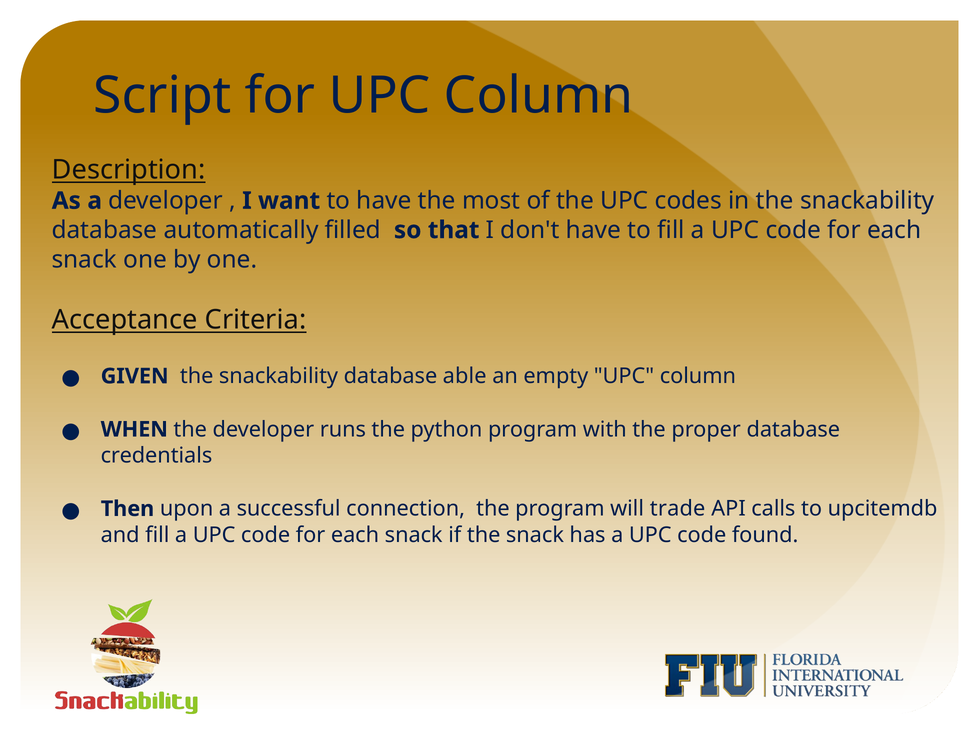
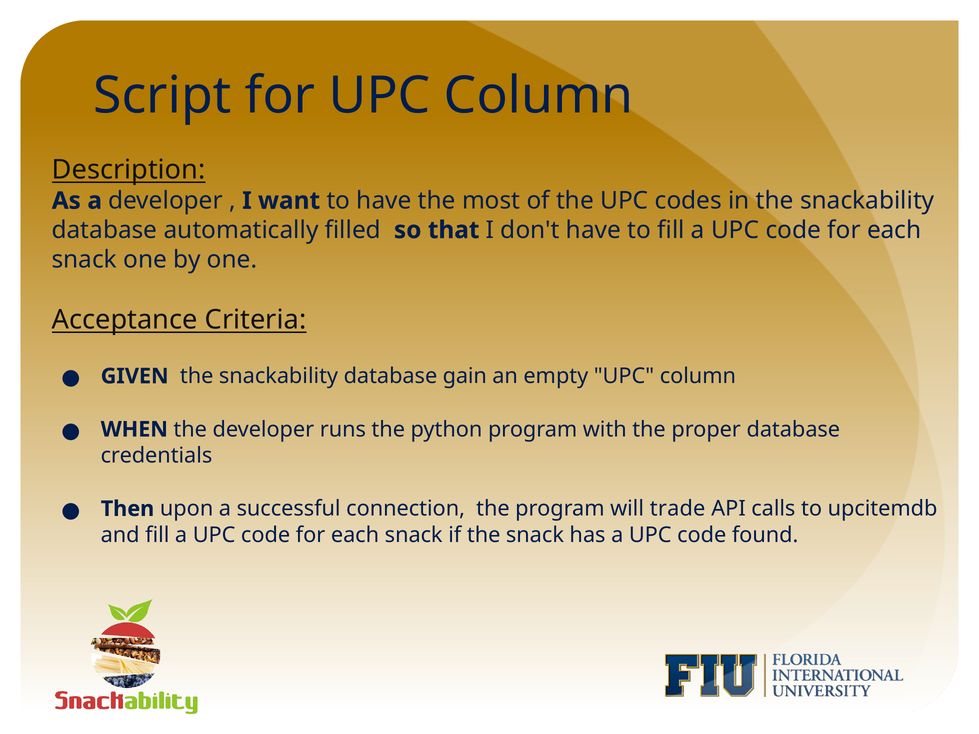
able: able -> gain
